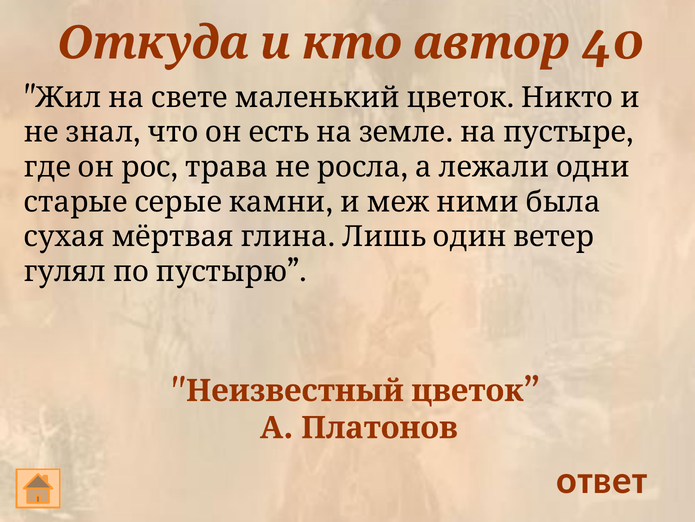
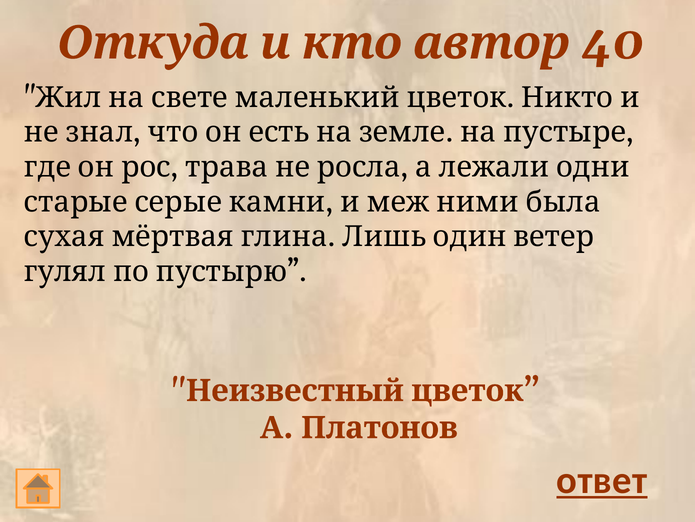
ответ underline: none -> present
